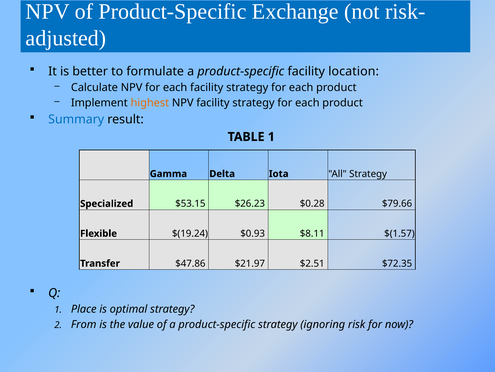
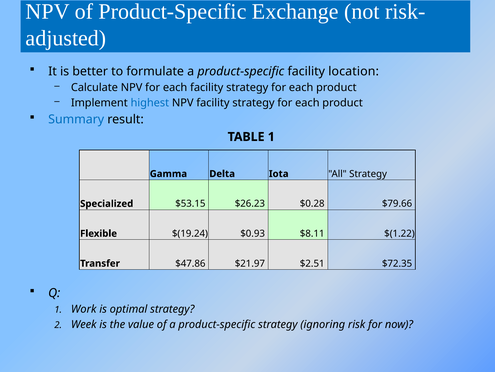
highest colour: orange -> blue
$(1.57: $(1.57 -> $(1.22
Place: Place -> Work
From: From -> Week
